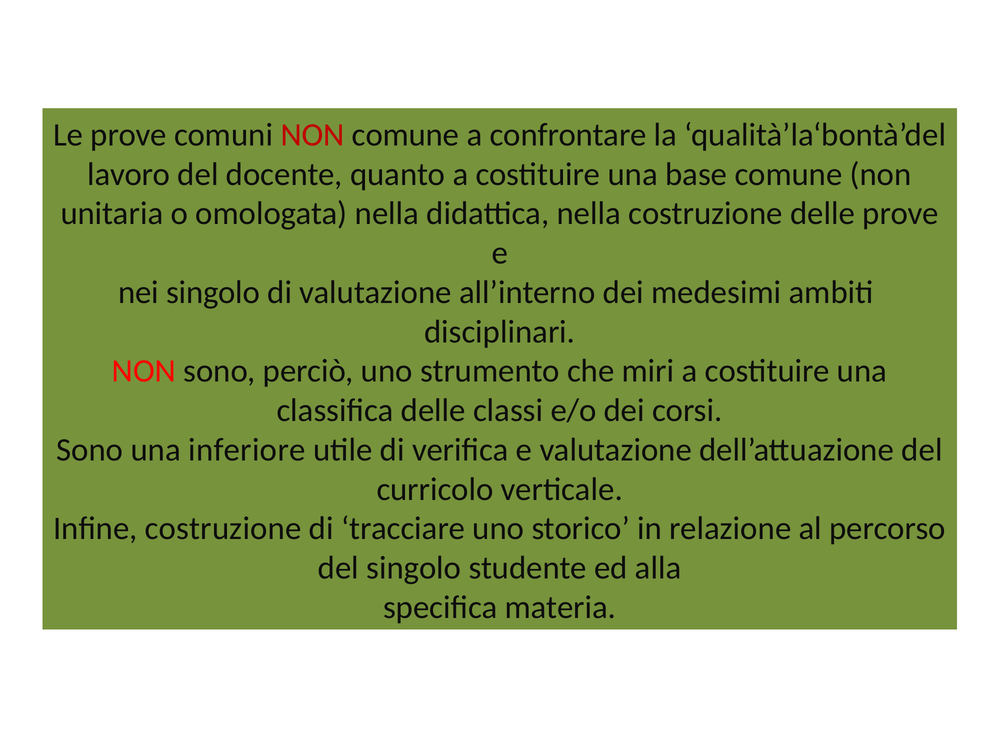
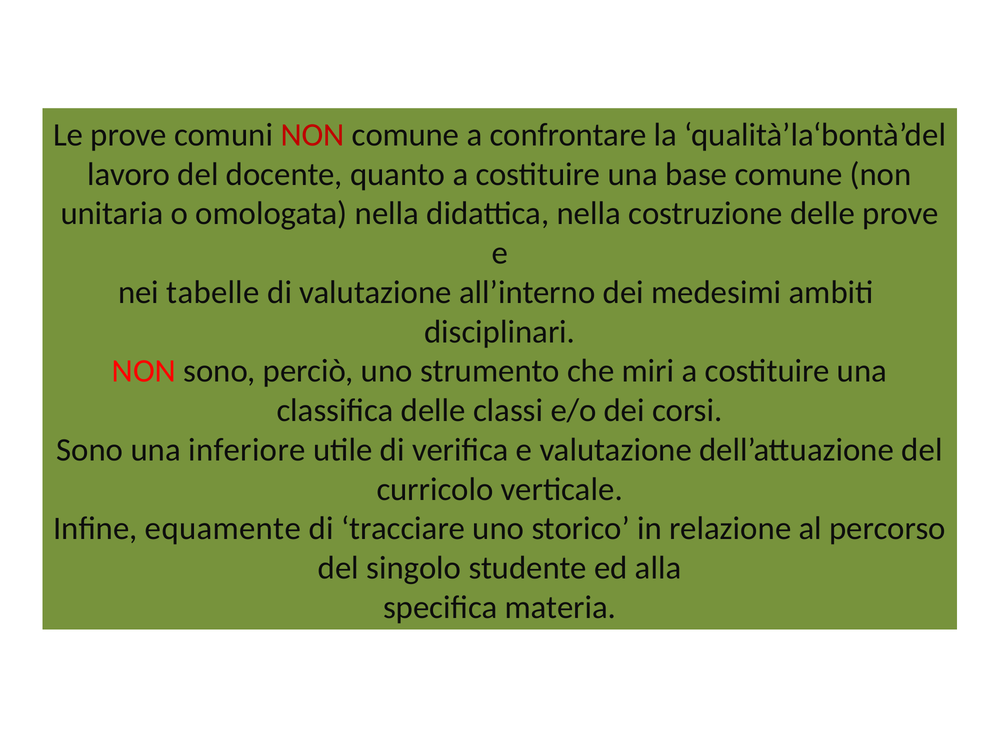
nei singolo: singolo -> tabelle
Infine costruzione: costruzione -> equamente
